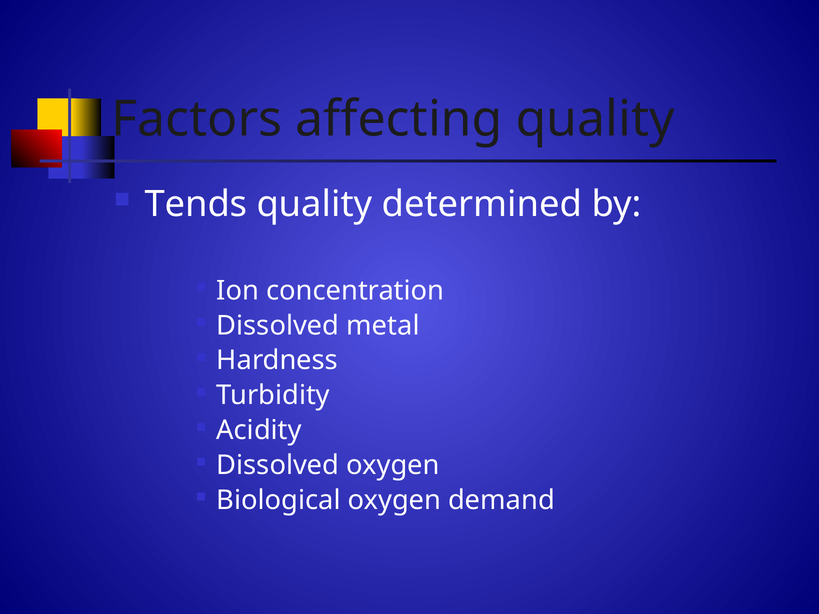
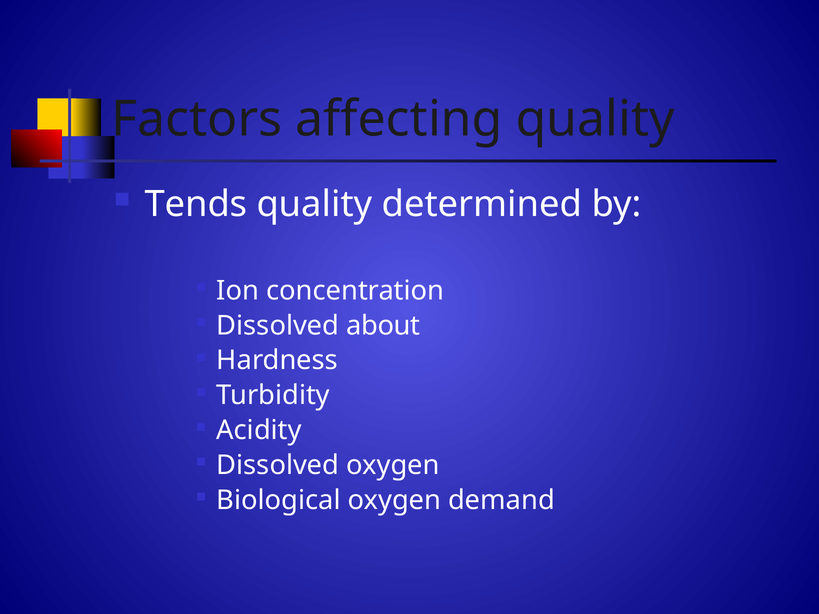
metal: metal -> about
